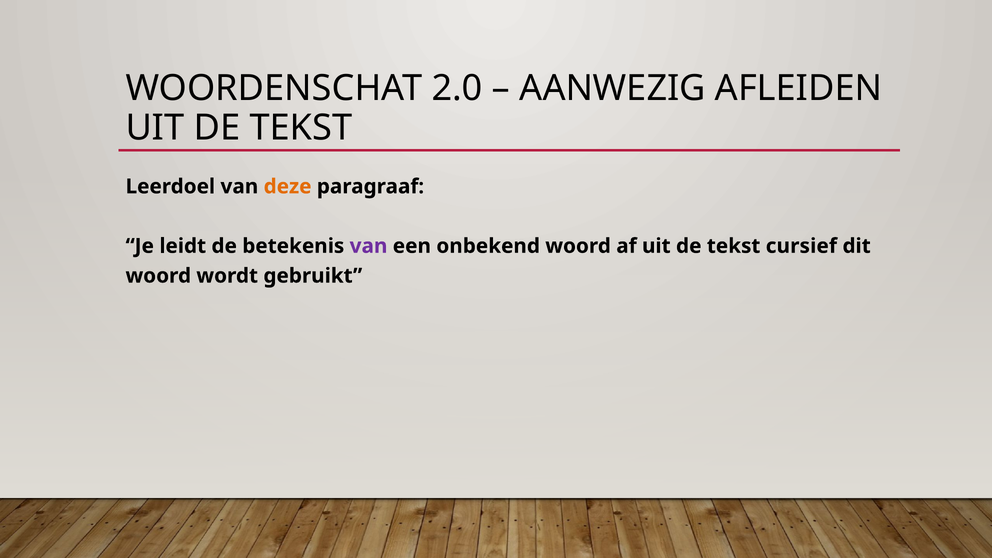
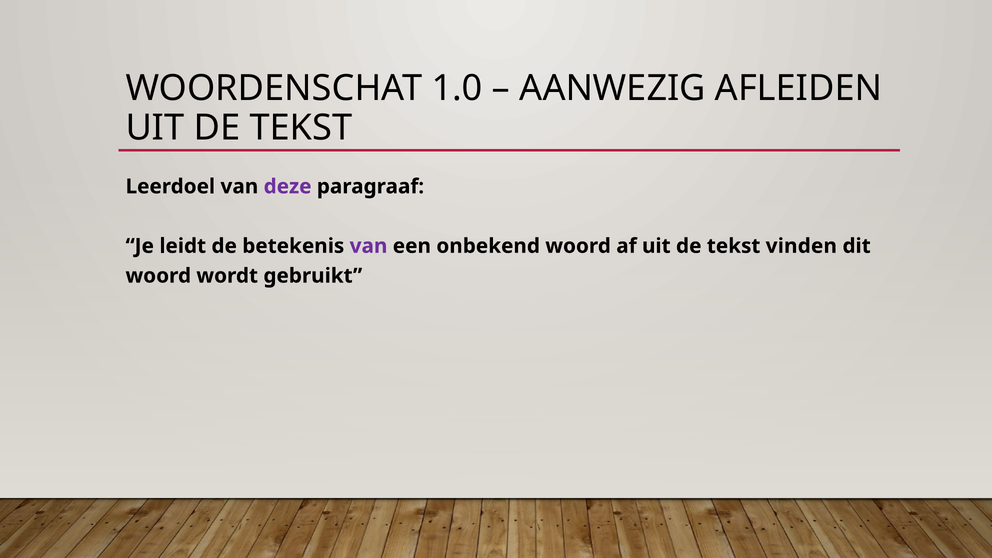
2.0: 2.0 -> 1.0
deze colour: orange -> purple
cursief: cursief -> vinden
